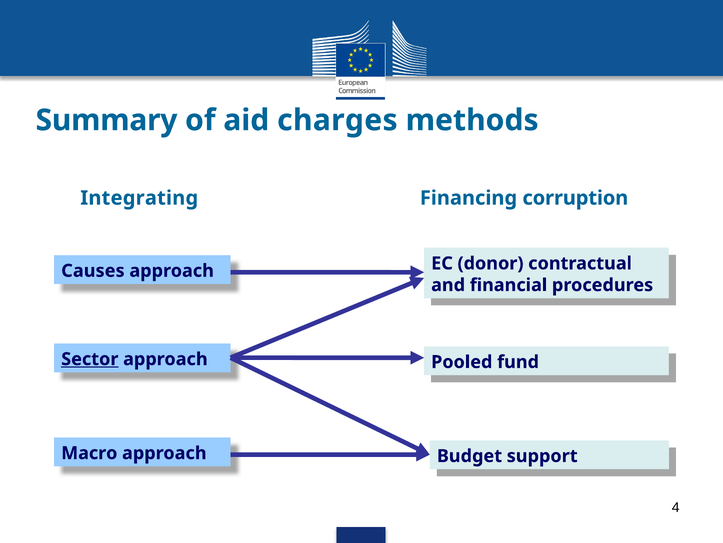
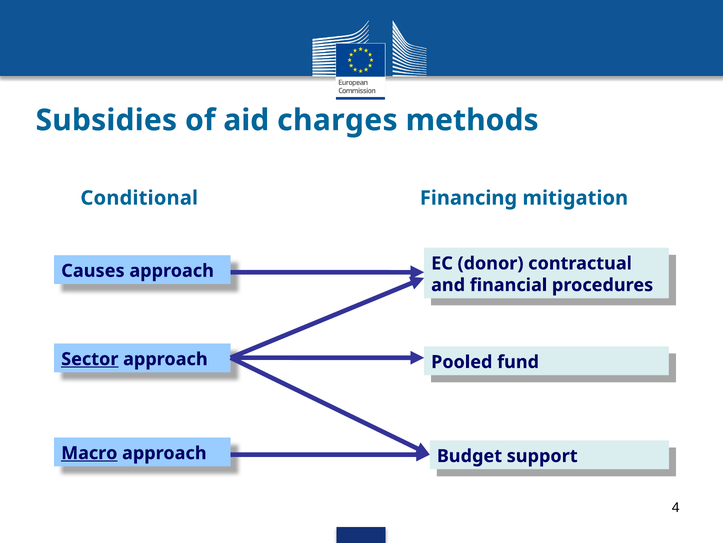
Summary: Summary -> Subsidies
Integrating: Integrating -> Conditional
corruption: corruption -> mitigation
Macro underline: none -> present
